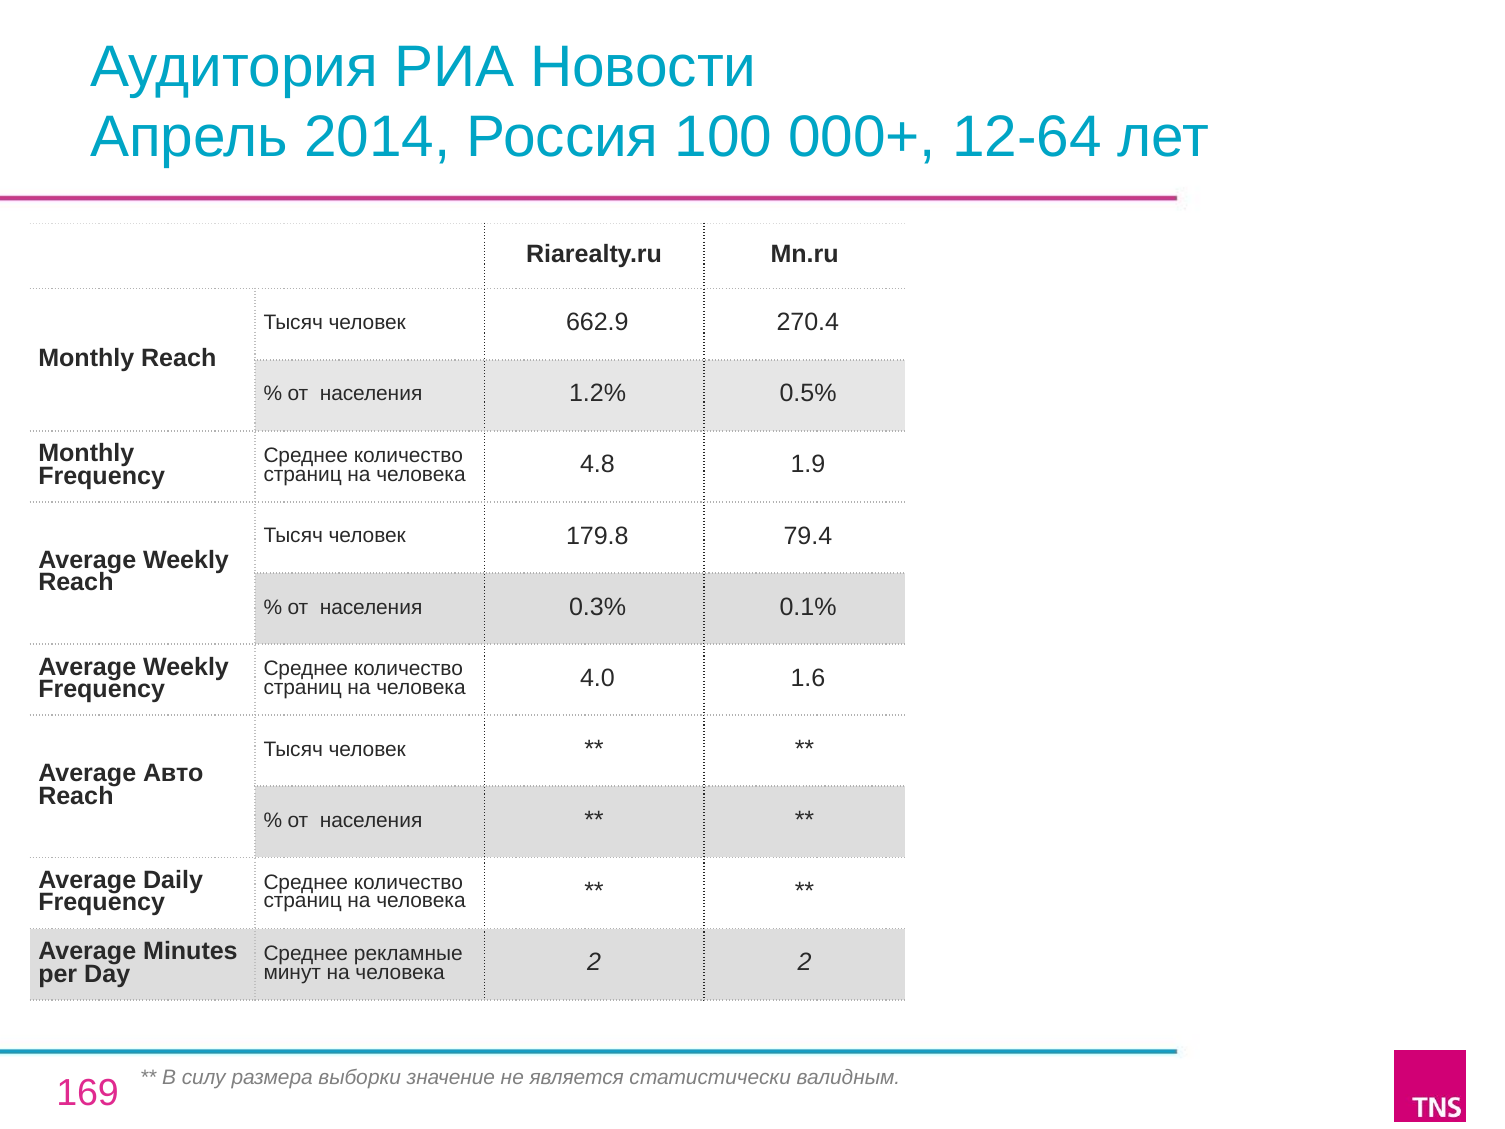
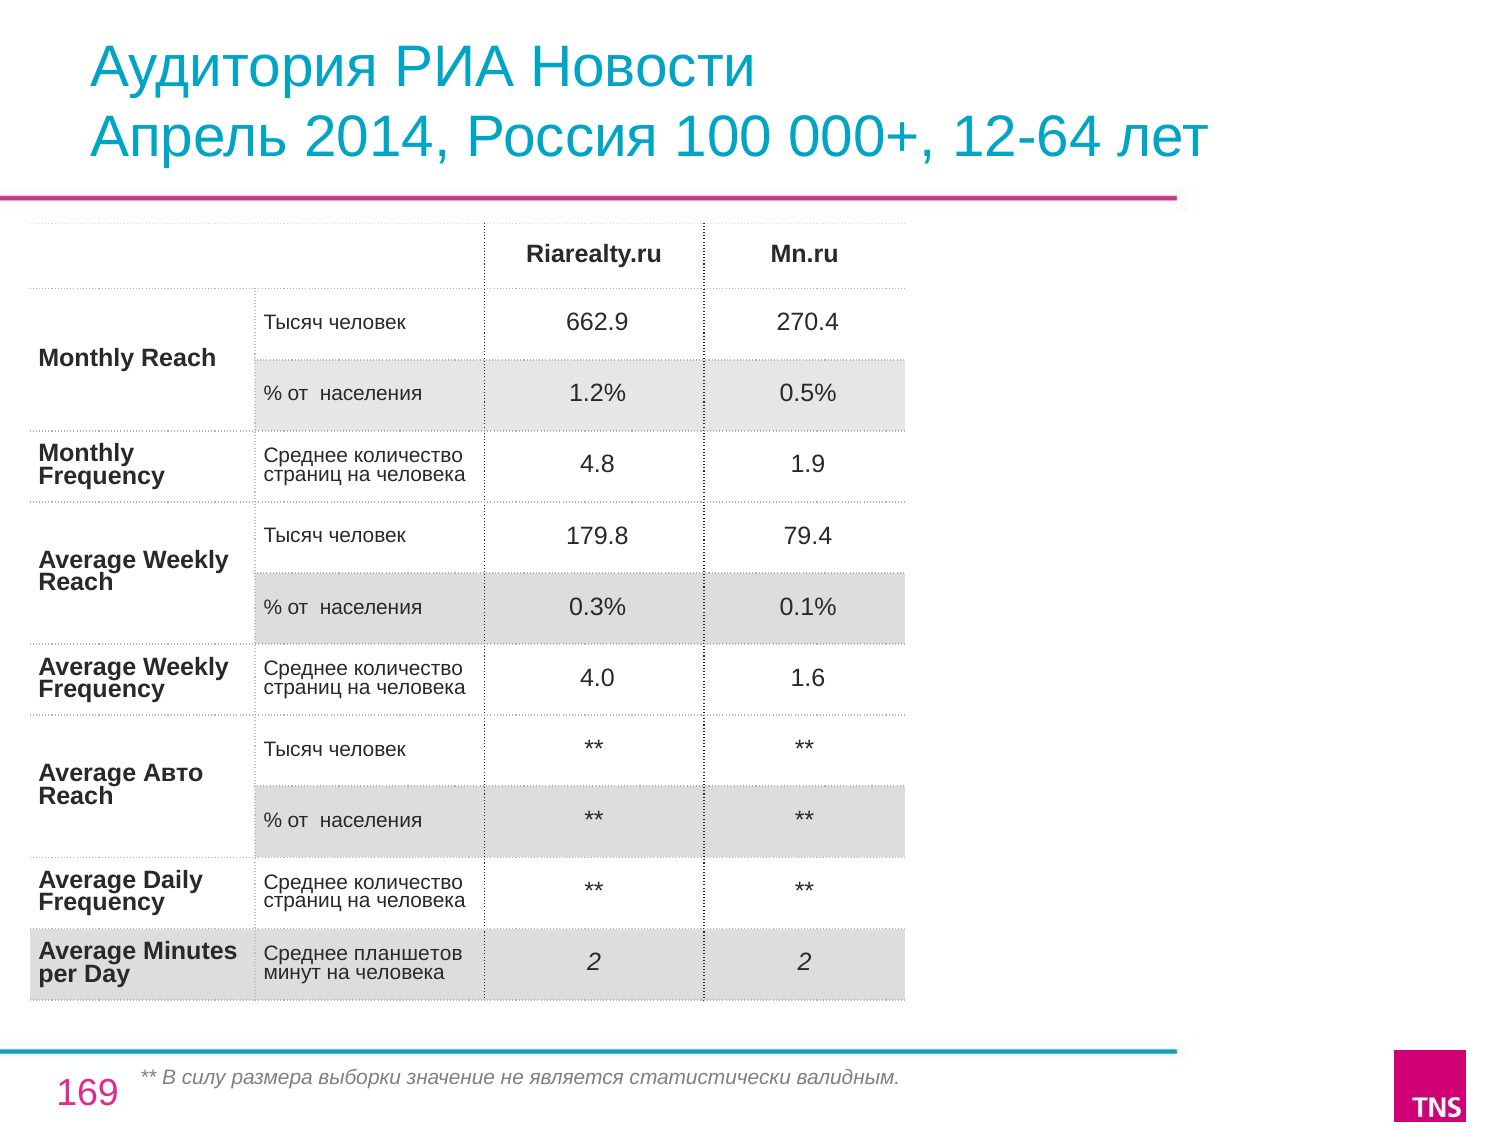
рекламные: рекламные -> планшетов
